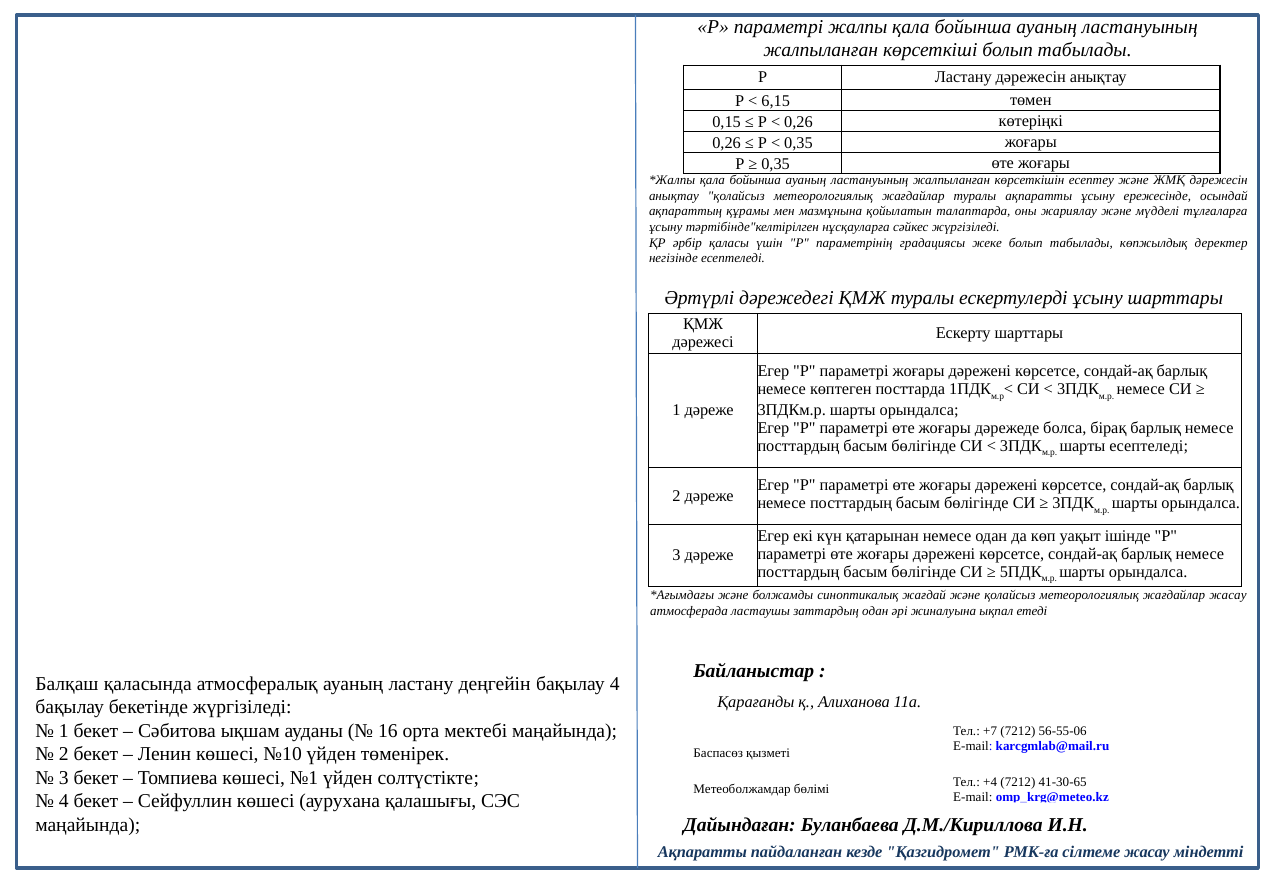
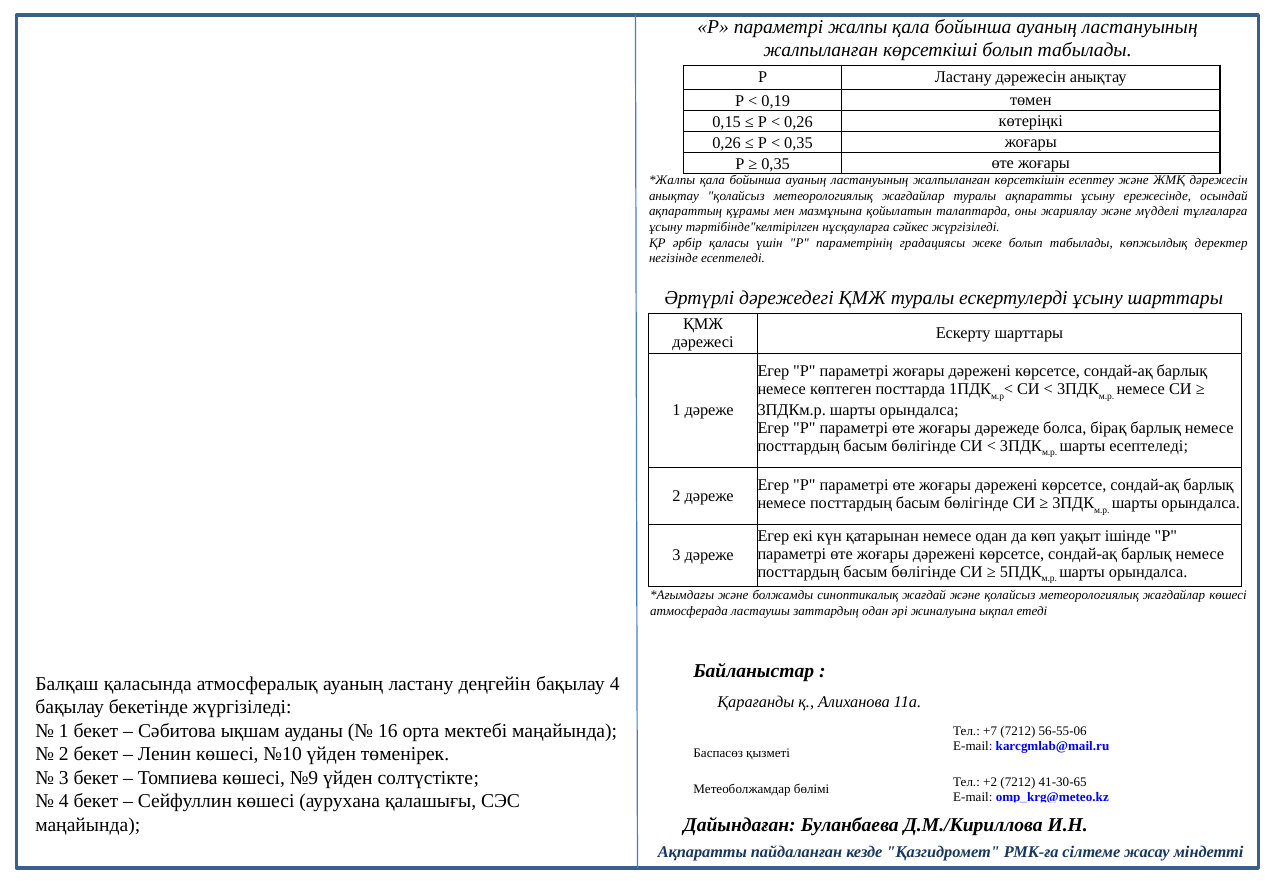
6,15: 6,15 -> 0,19
жағдайлар жасау: жасау -> көшесі
№1: №1 -> №9
+4: +4 -> +2
